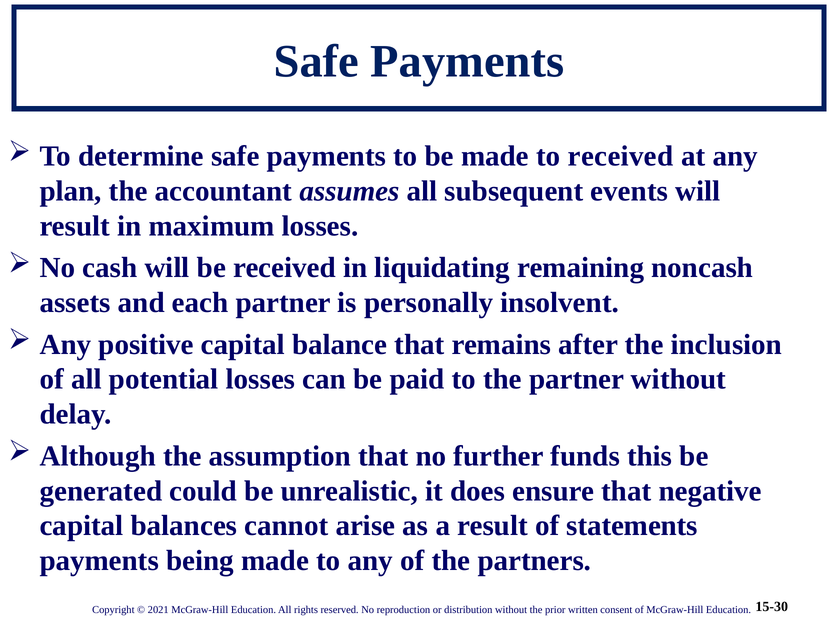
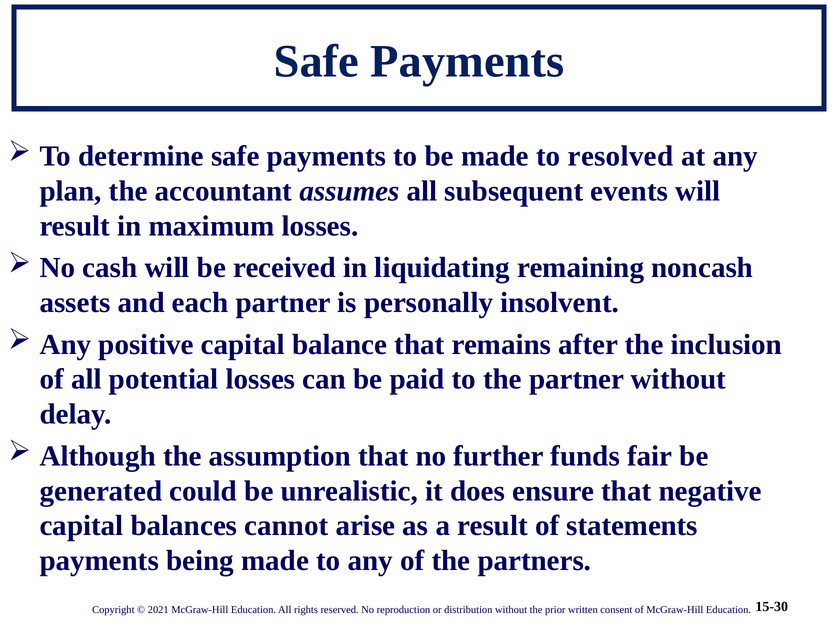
to received: received -> resolved
this: this -> fair
